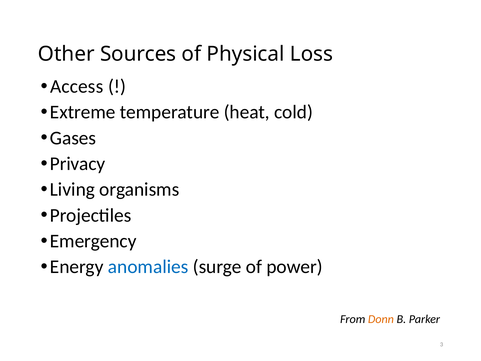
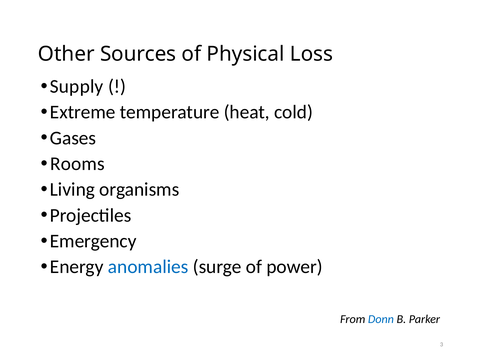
Access: Access -> Supply
Privacy: Privacy -> Rooms
Donn colour: orange -> blue
